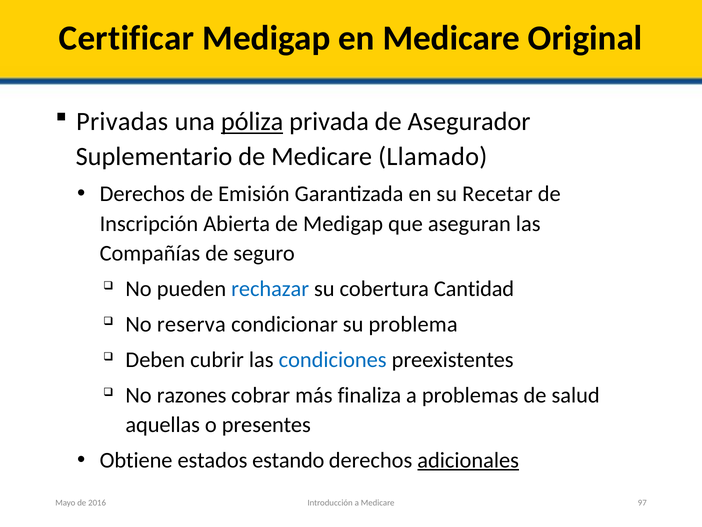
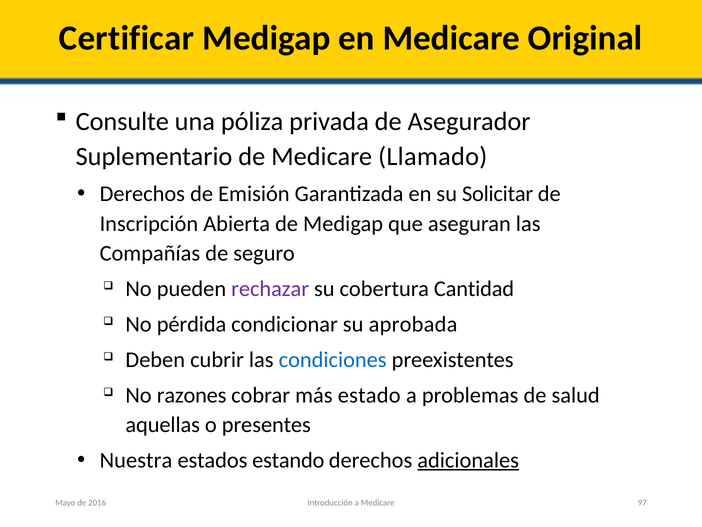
Privadas: Privadas -> Consulte
póliza underline: present -> none
Recetar: Recetar -> Solicitar
rechazar colour: blue -> purple
reserva: reserva -> pérdida
problema: problema -> aprobada
finaliza: finaliza -> estado
Obtiene: Obtiene -> Nuestra
